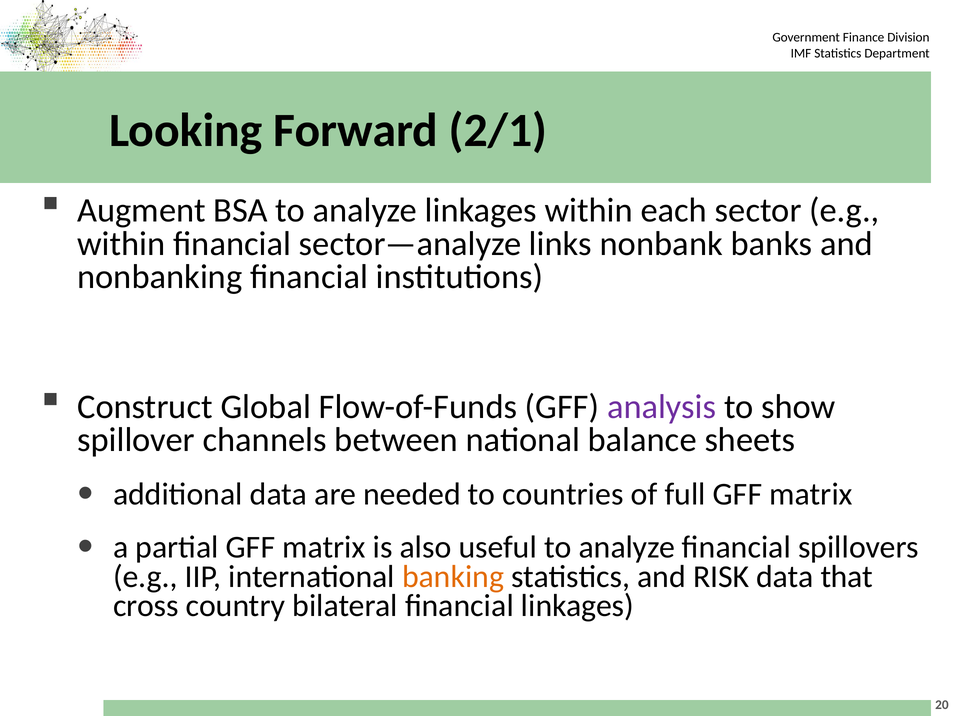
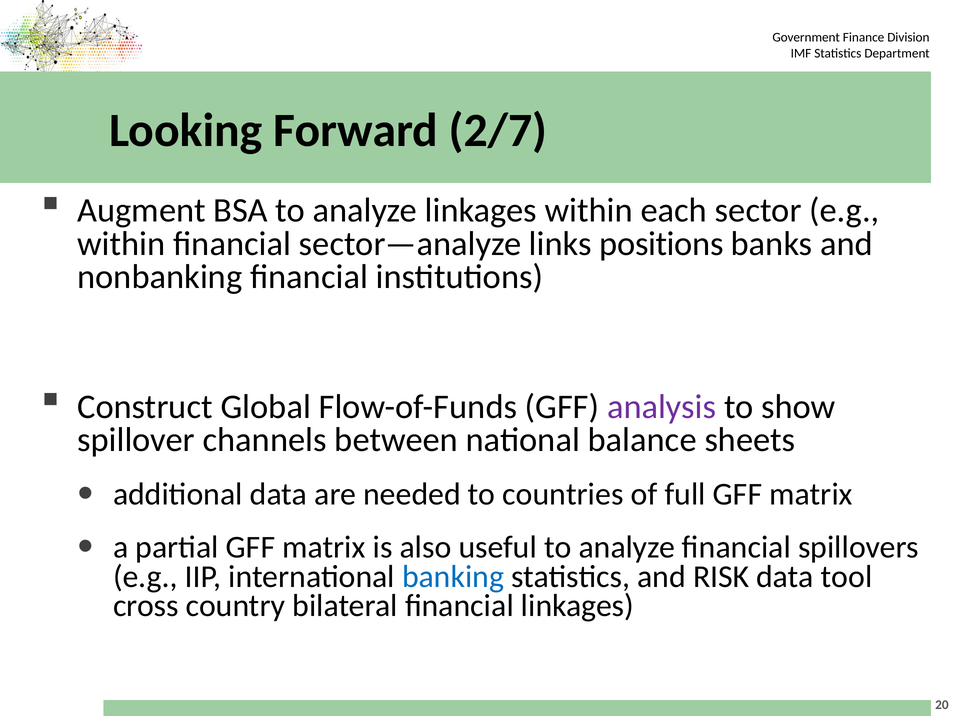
2/1: 2/1 -> 2/7
nonbank: nonbank -> positions
banking colour: orange -> blue
that: that -> tool
